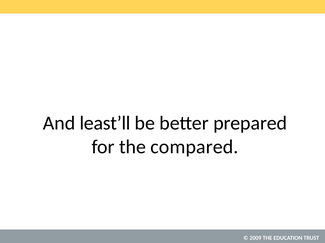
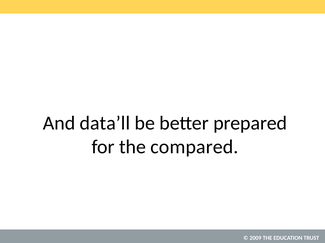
least’ll: least’ll -> data’ll
